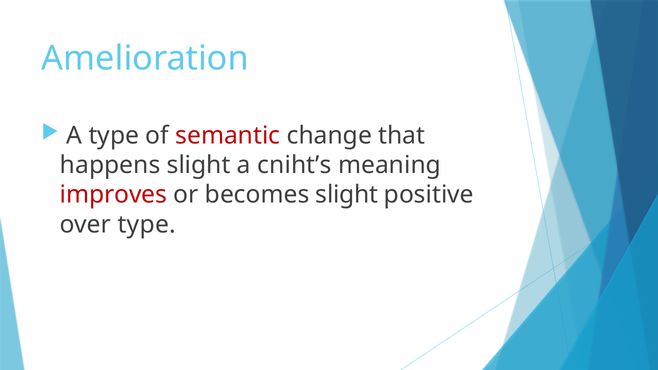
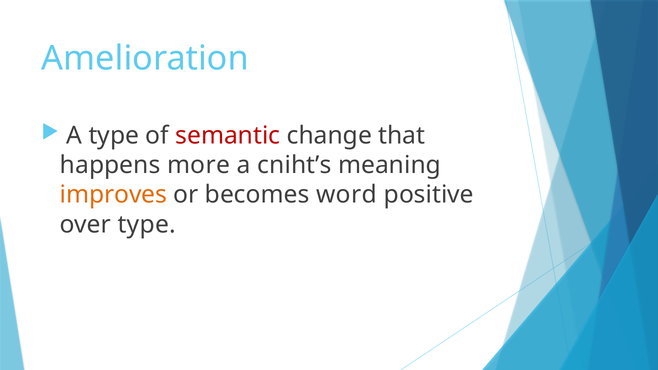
happens slight: slight -> more
improves colour: red -> orange
becomes slight: slight -> word
